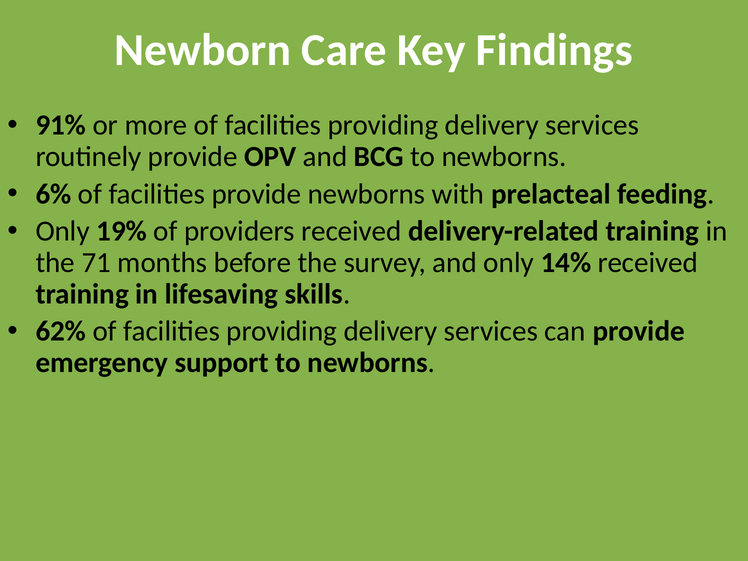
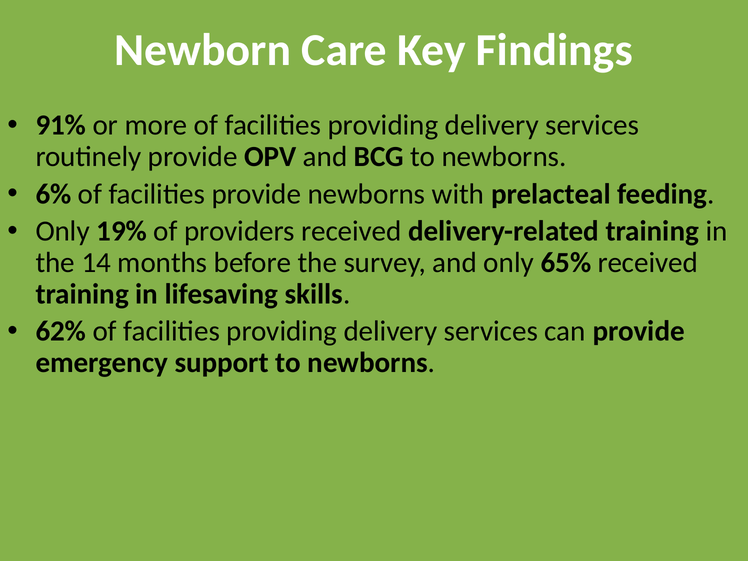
71: 71 -> 14
14%: 14% -> 65%
